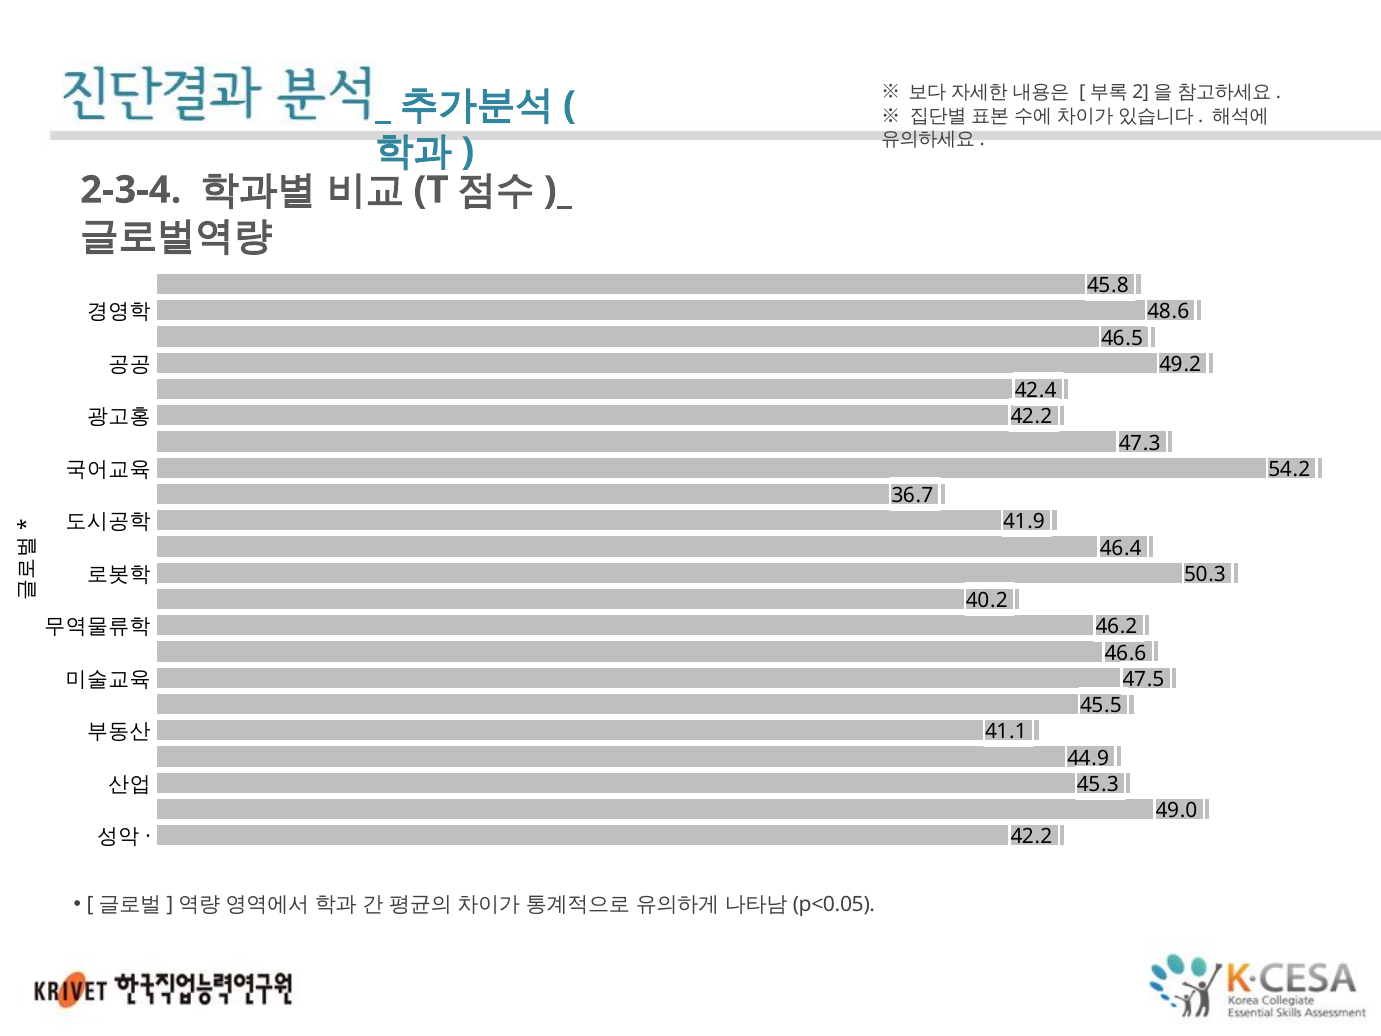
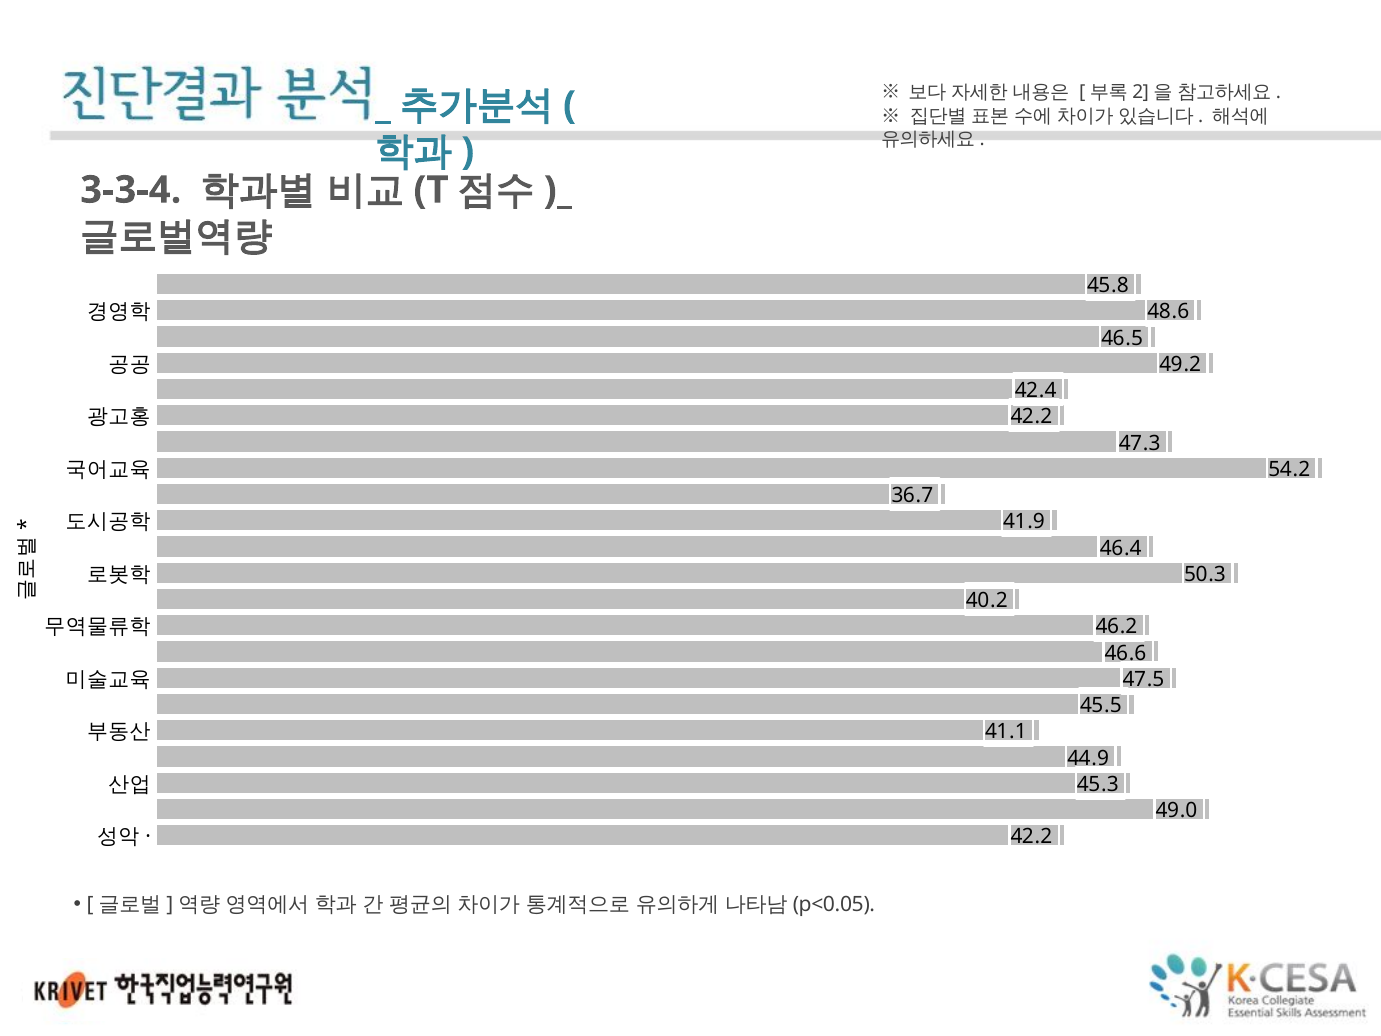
2-3-4: 2-3-4 -> 3-3-4
